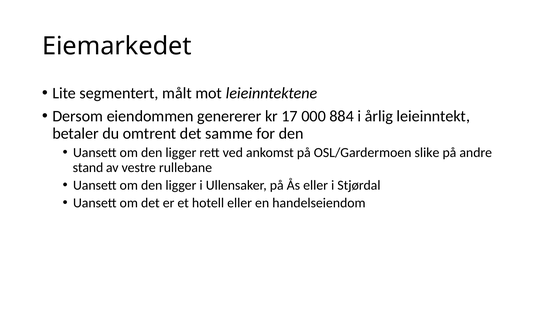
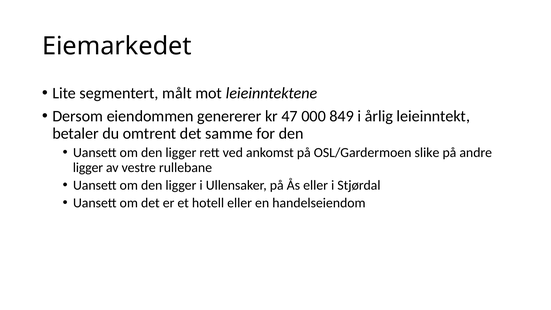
17: 17 -> 47
884: 884 -> 849
stand at (88, 167): stand -> ligger
